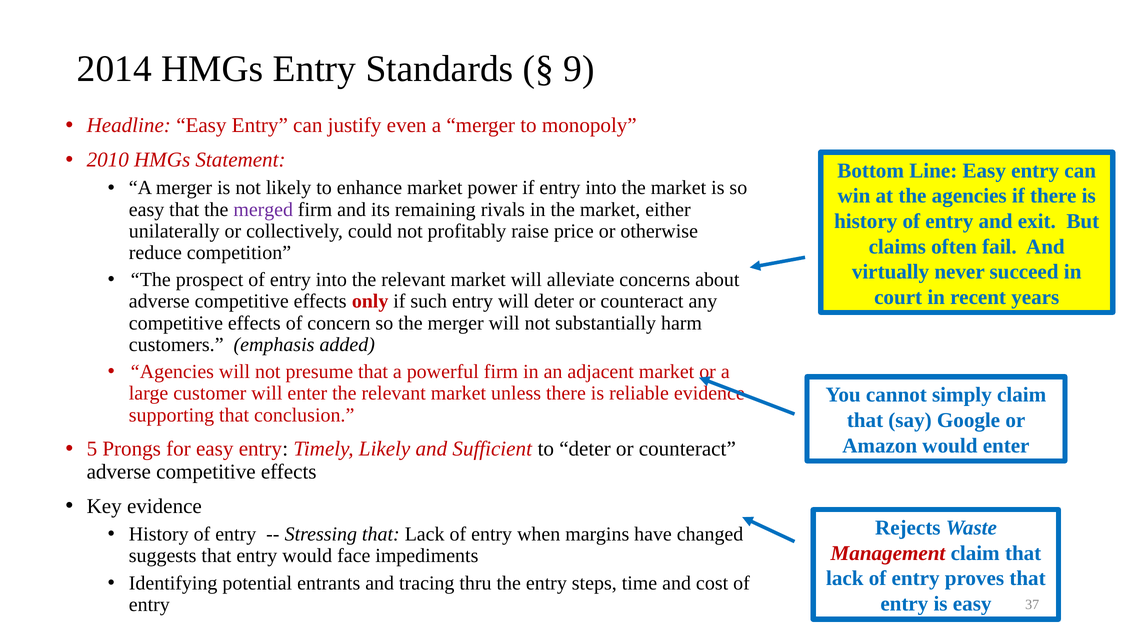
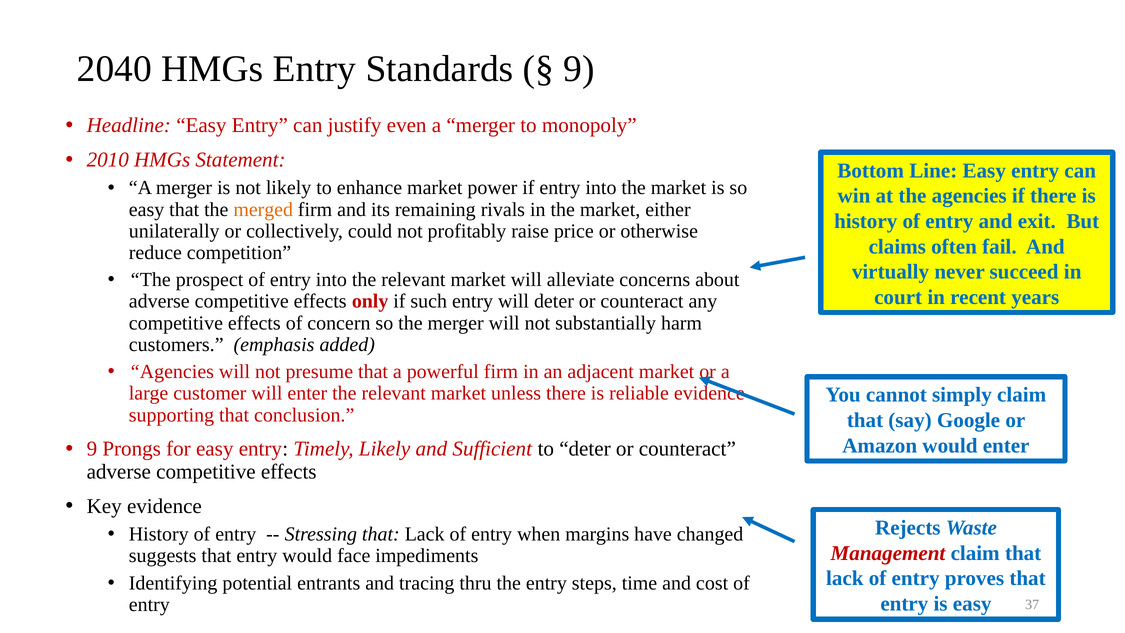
2014: 2014 -> 2040
merged colour: purple -> orange
5 at (92, 449): 5 -> 9
